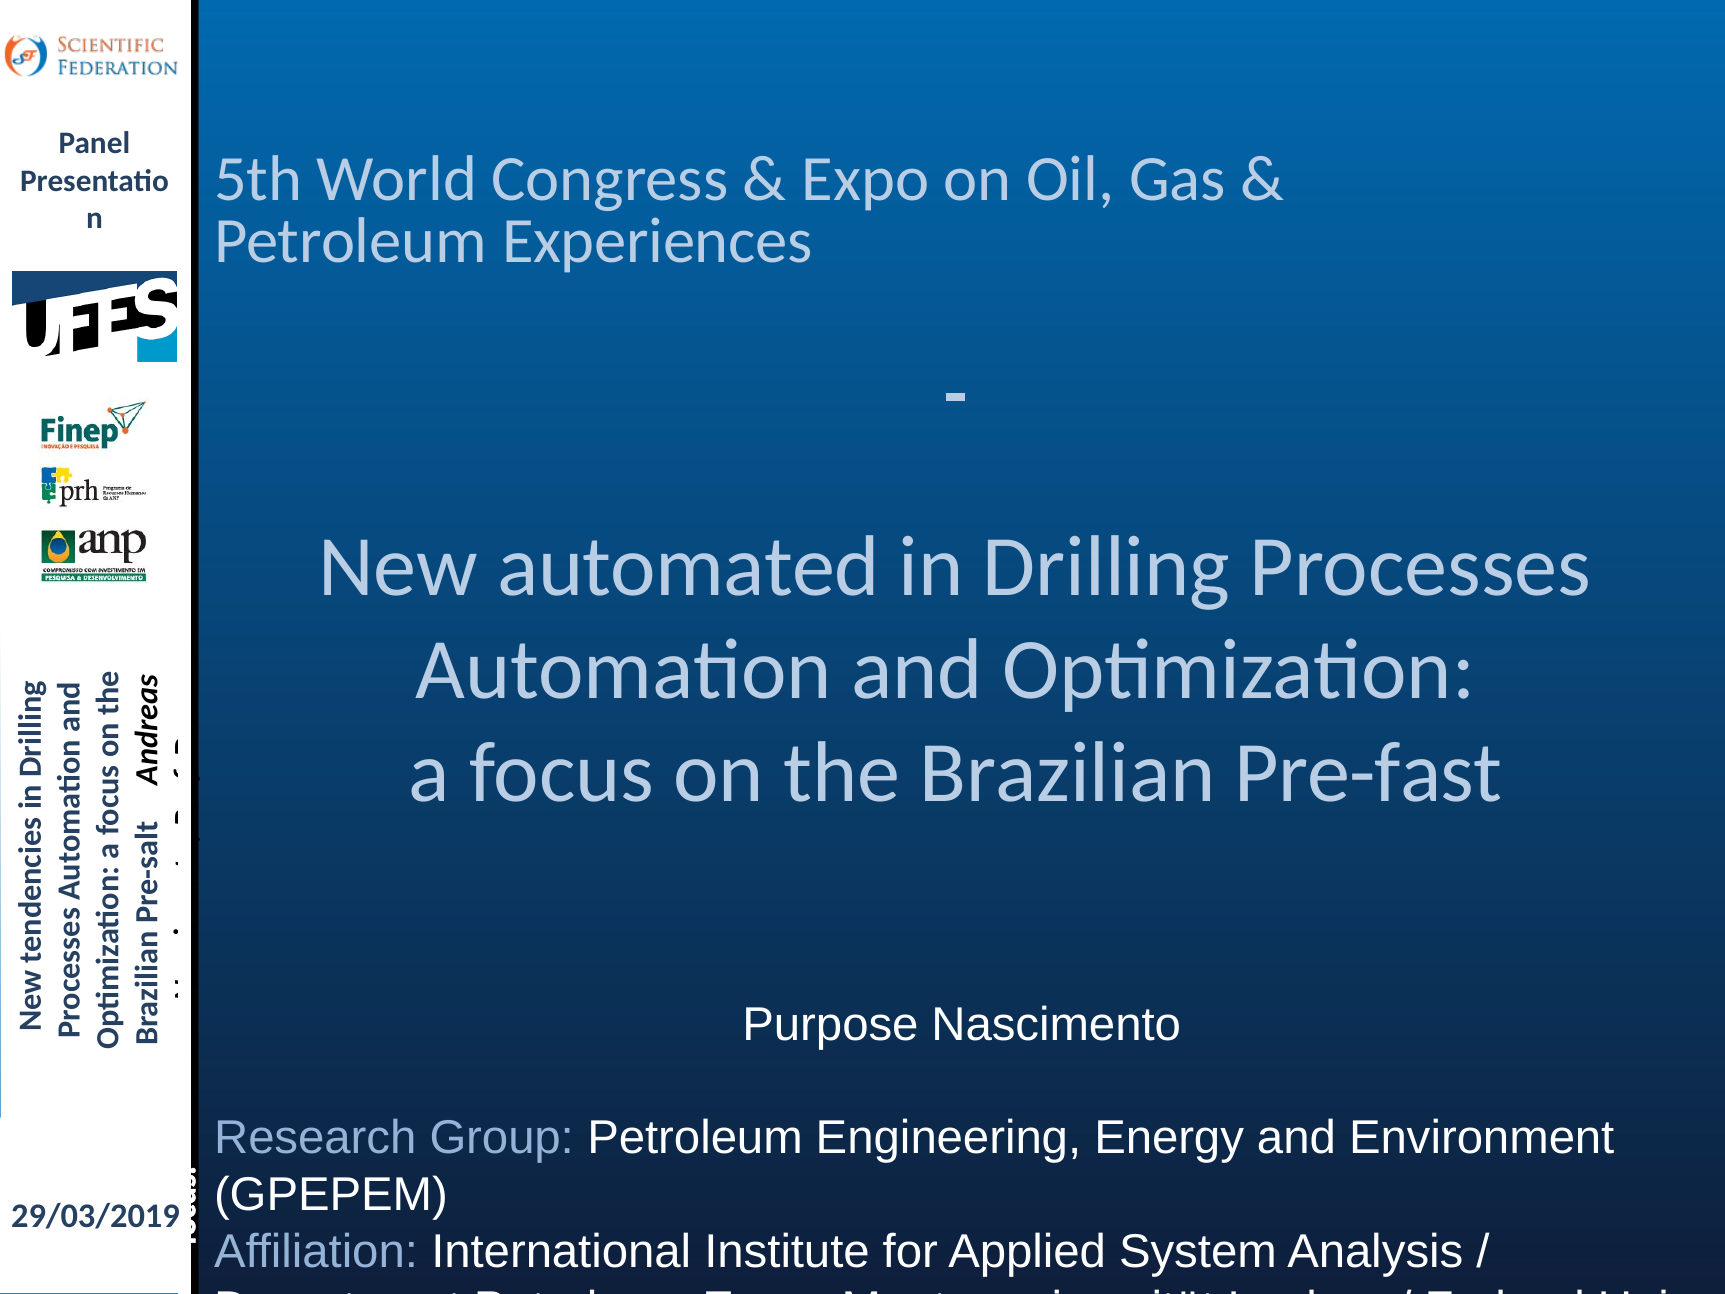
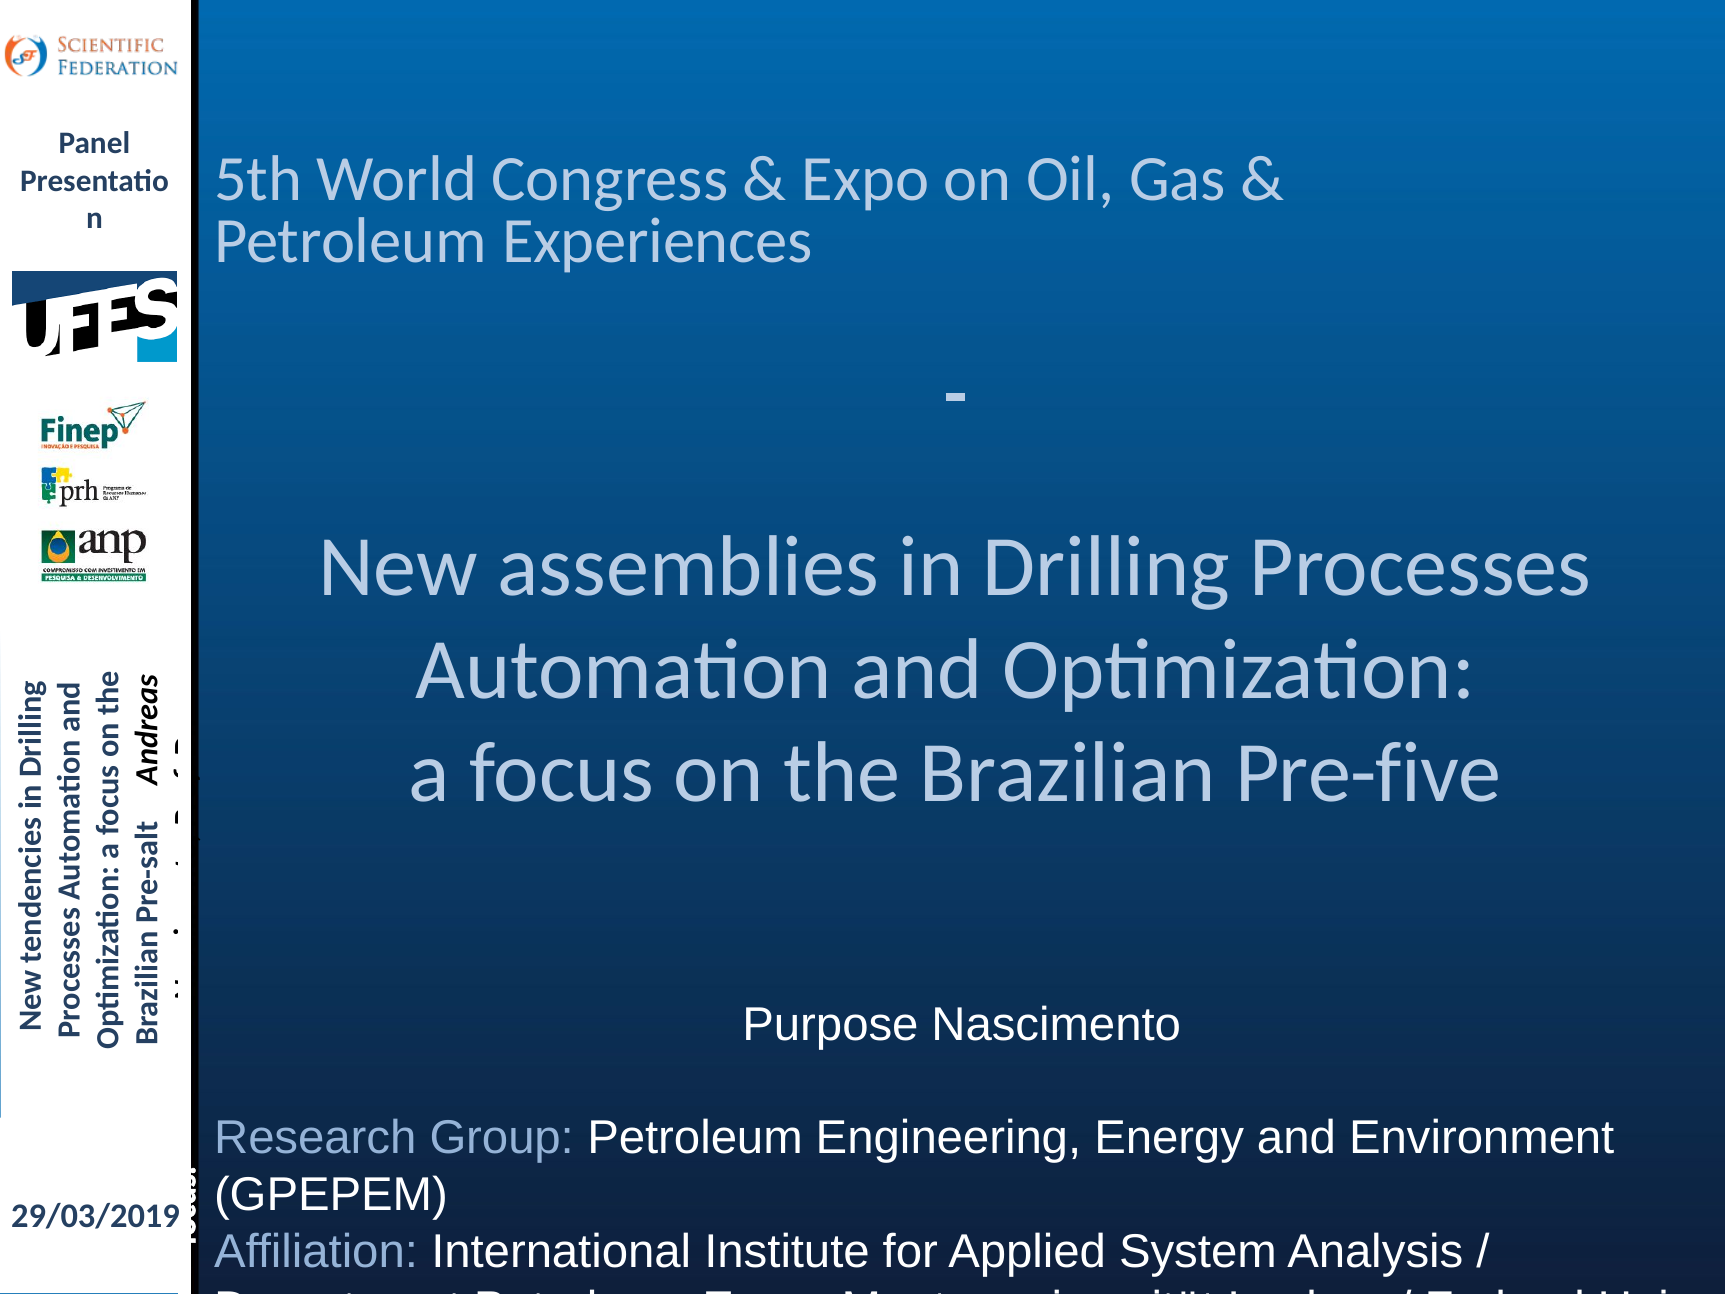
automated: automated -> assemblies
Pre-fast: Pre-fast -> Pre-five
